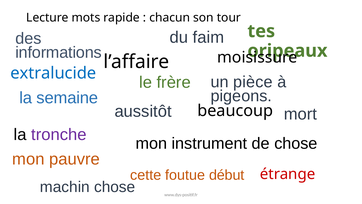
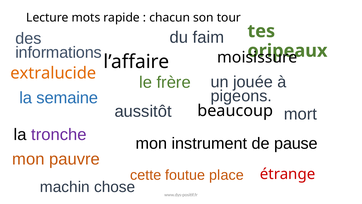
extralucide colour: blue -> orange
pièce: pièce -> jouée
de chose: chose -> pause
début: début -> place
